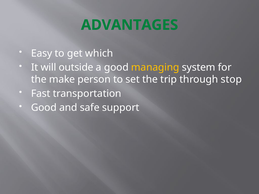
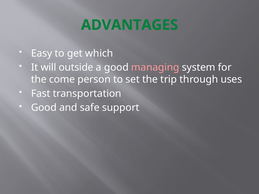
managing colour: yellow -> pink
make: make -> come
stop: stop -> uses
